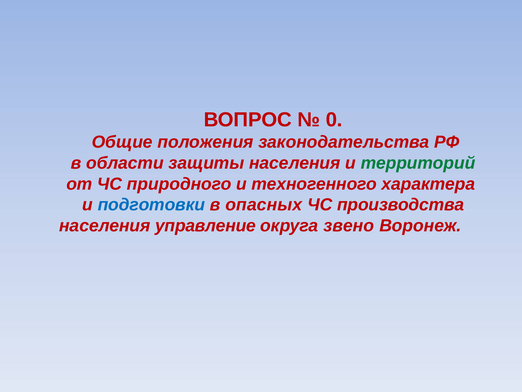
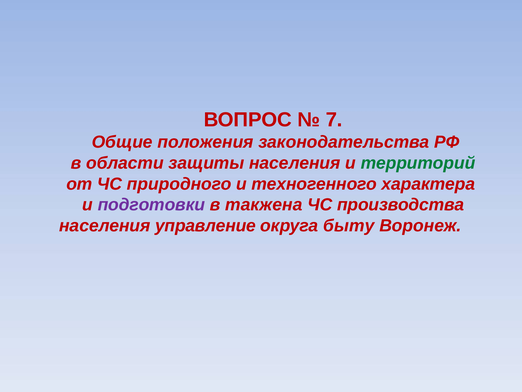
0: 0 -> 7
подготовки colour: blue -> purple
опасных: опасных -> такжена
звено: звено -> быту
